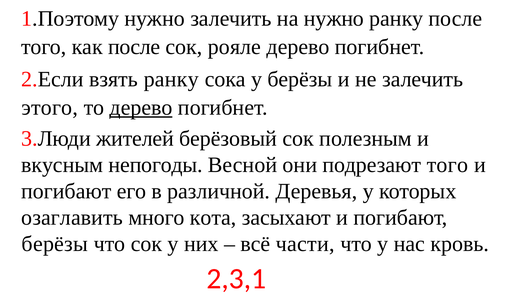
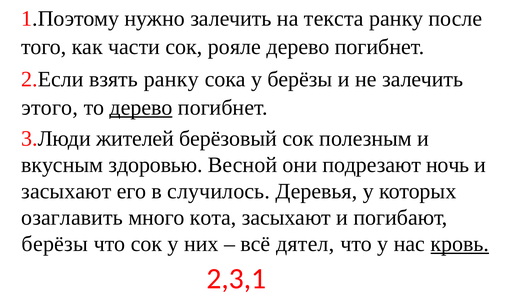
на нужно: нужно -> текста
как после: после -> части
непогоды: непогоды -> здоровью
подрезают того: того -> ночь
погибают at (66, 191): погибают -> засыхают
различной: различной -> случилось
части: части -> дятел
кровь underline: none -> present
